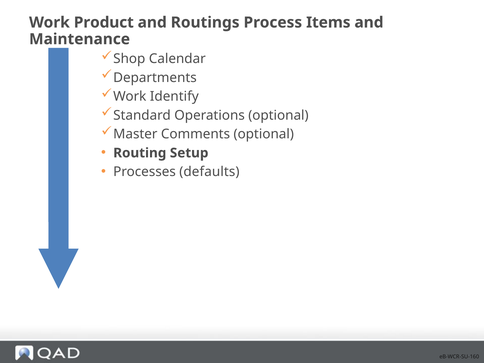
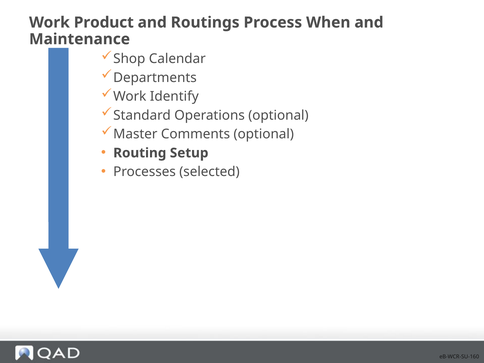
Items: Items -> When
defaults: defaults -> selected
